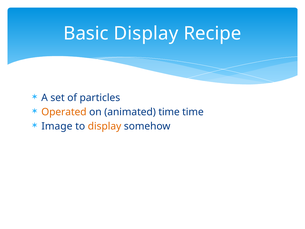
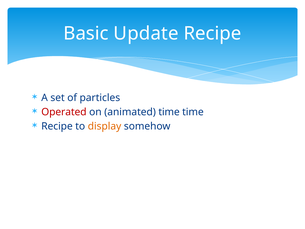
Basic Display: Display -> Update
Operated colour: orange -> red
Image at (57, 126): Image -> Recipe
